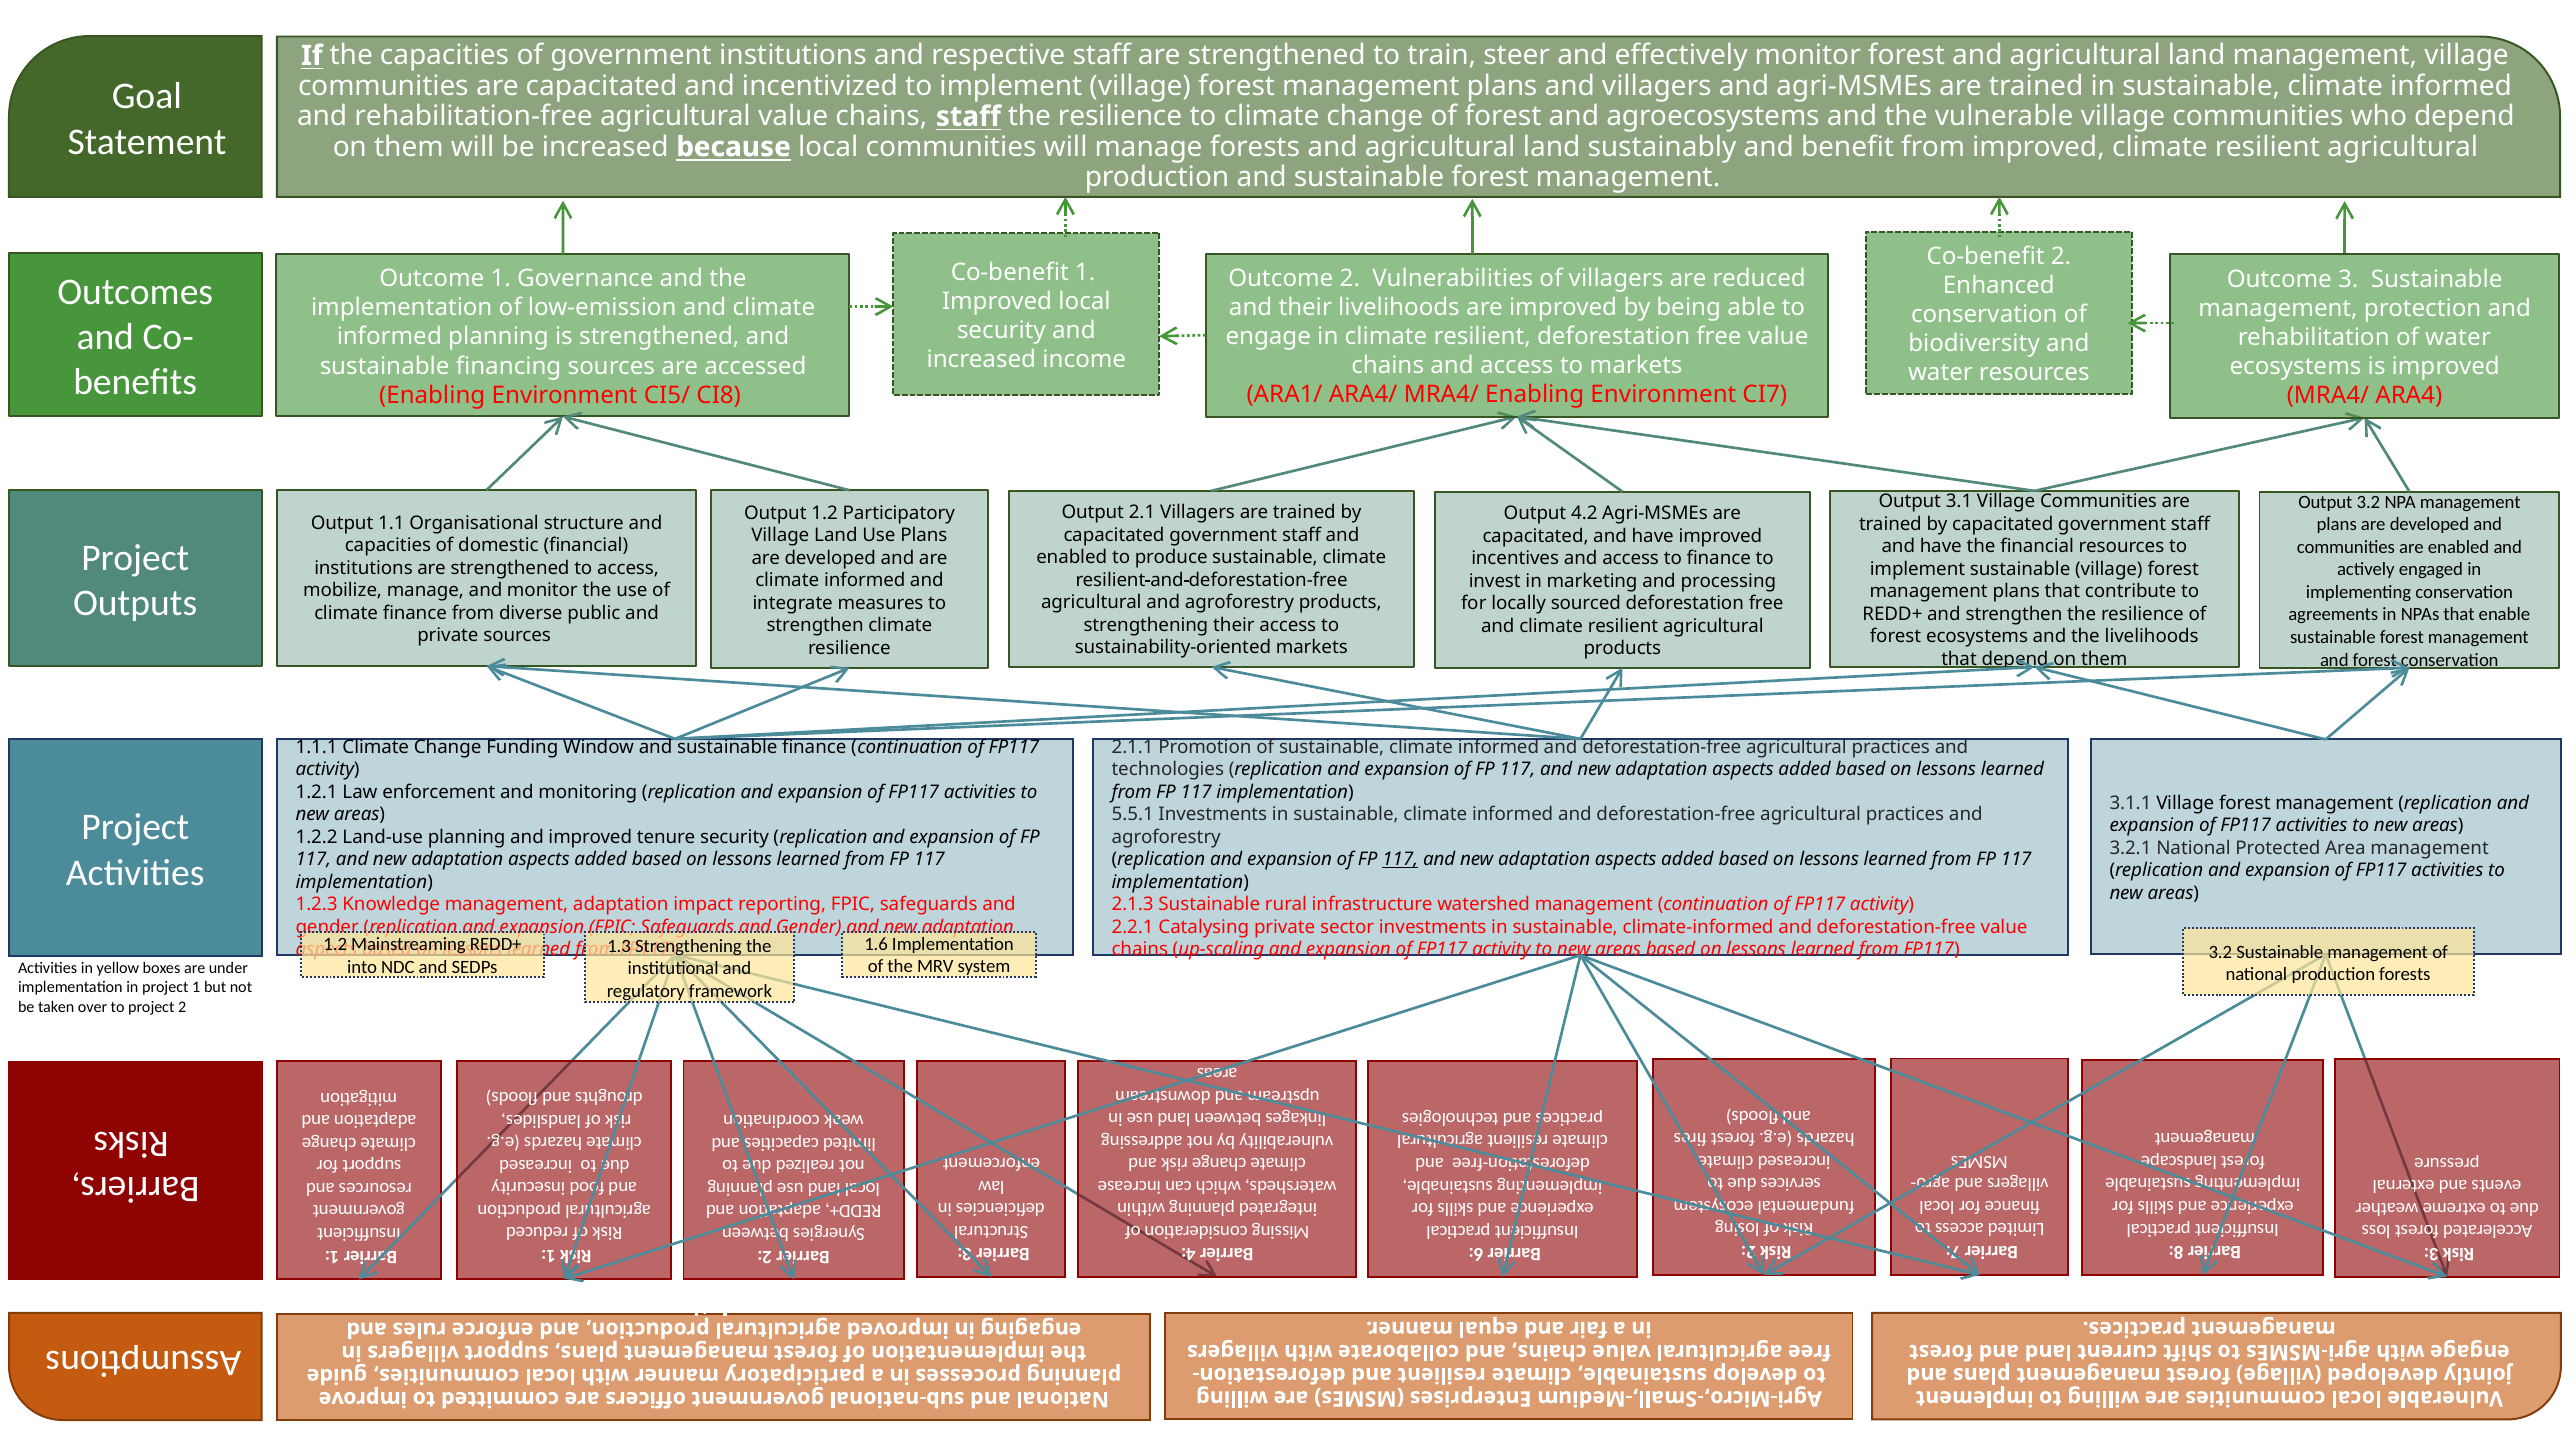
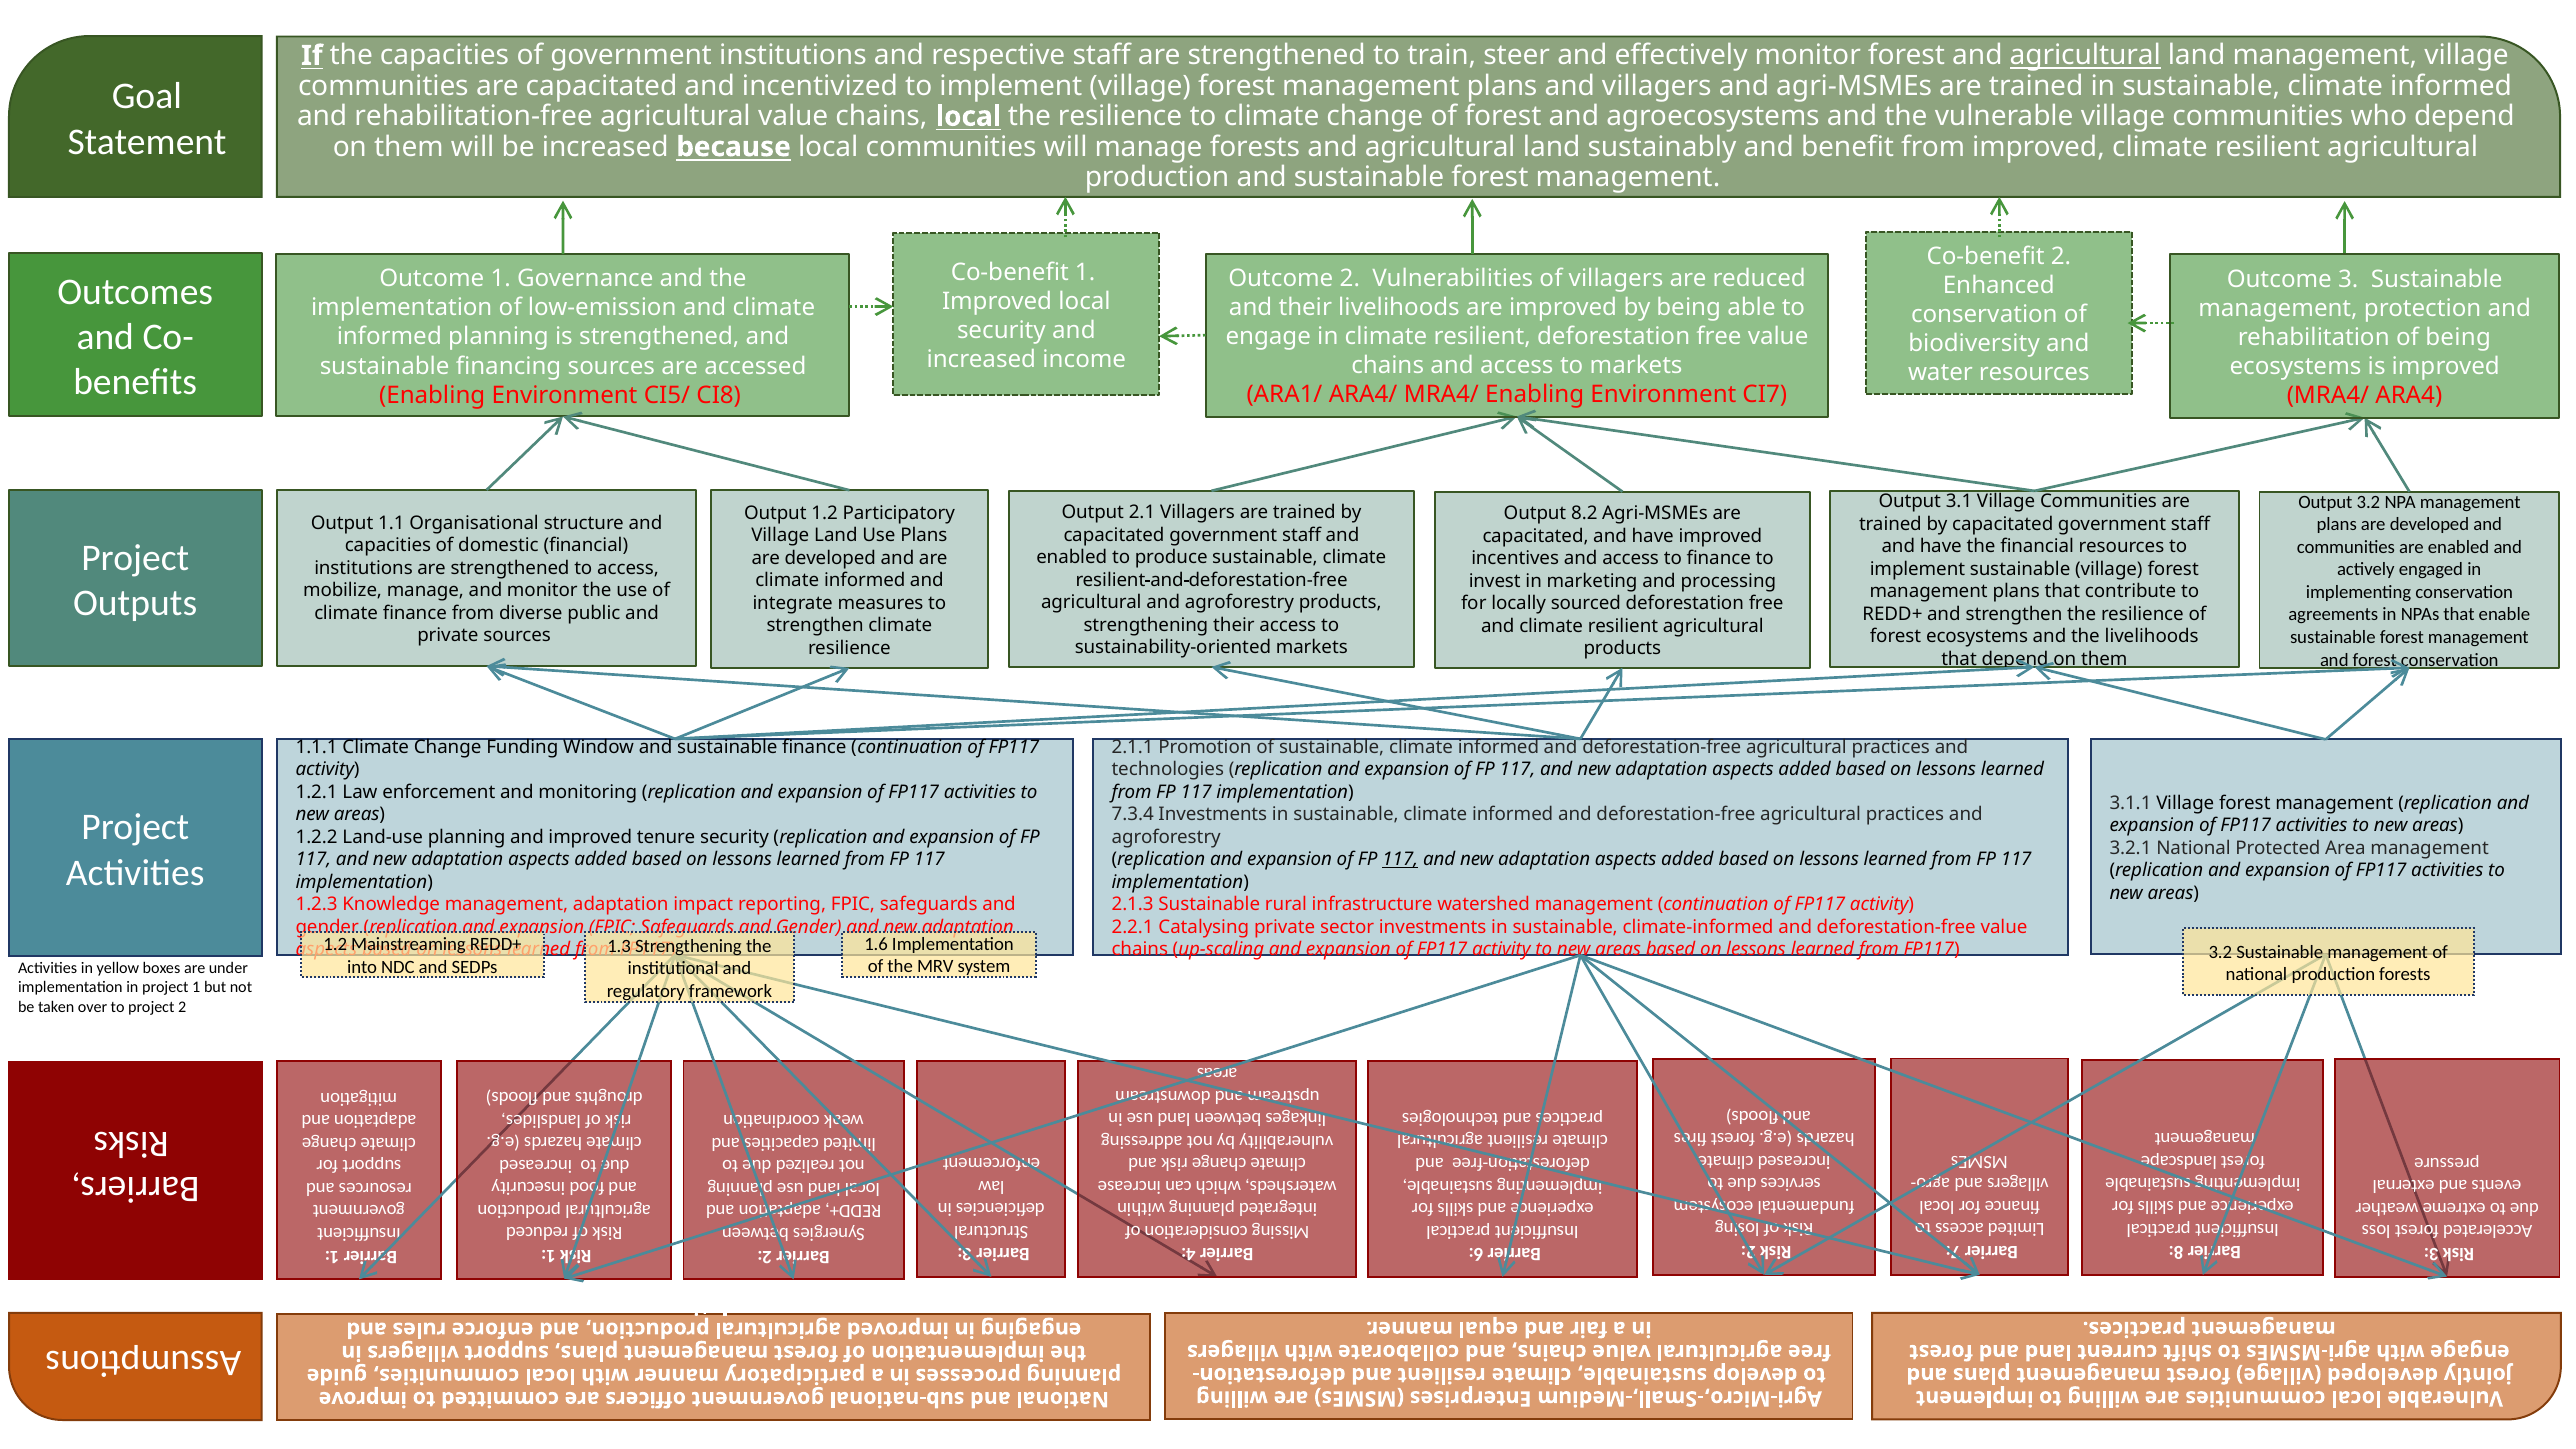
agricultural at (2085, 56) underline: none -> present
chains staff: staff -> local
of water: water -> being
4.2: 4.2 -> 8.2
5.5.1: 5.5.1 -> 7.3.4
